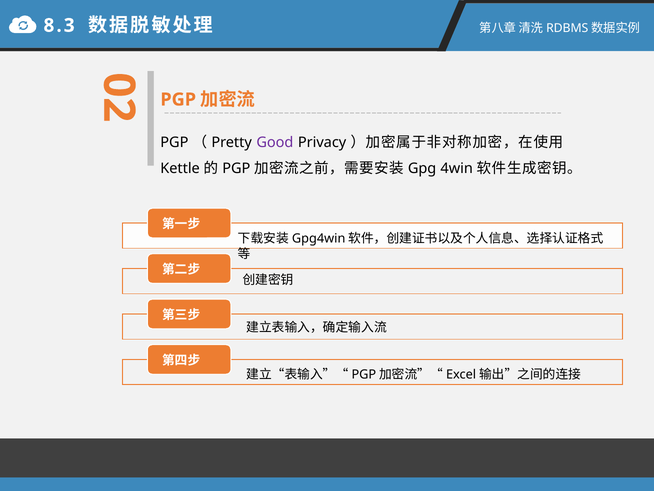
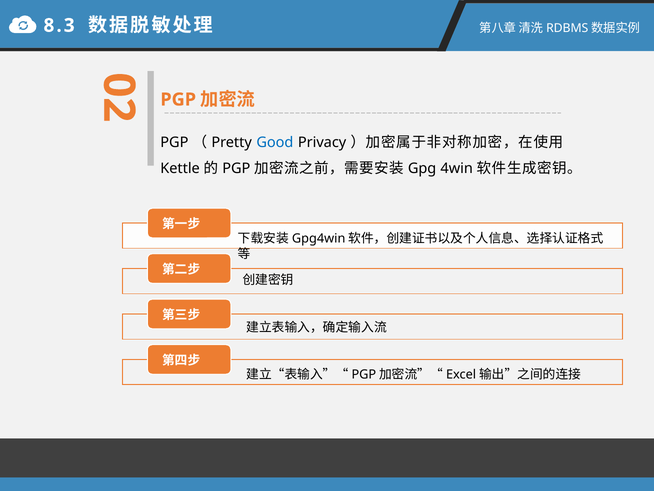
Good colour: purple -> blue
